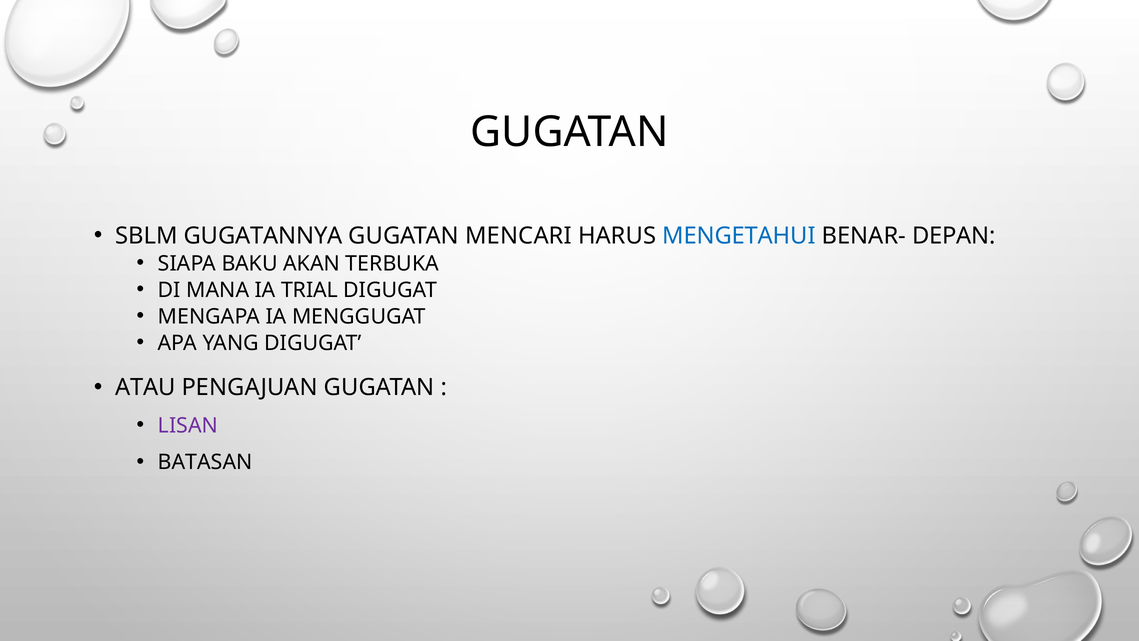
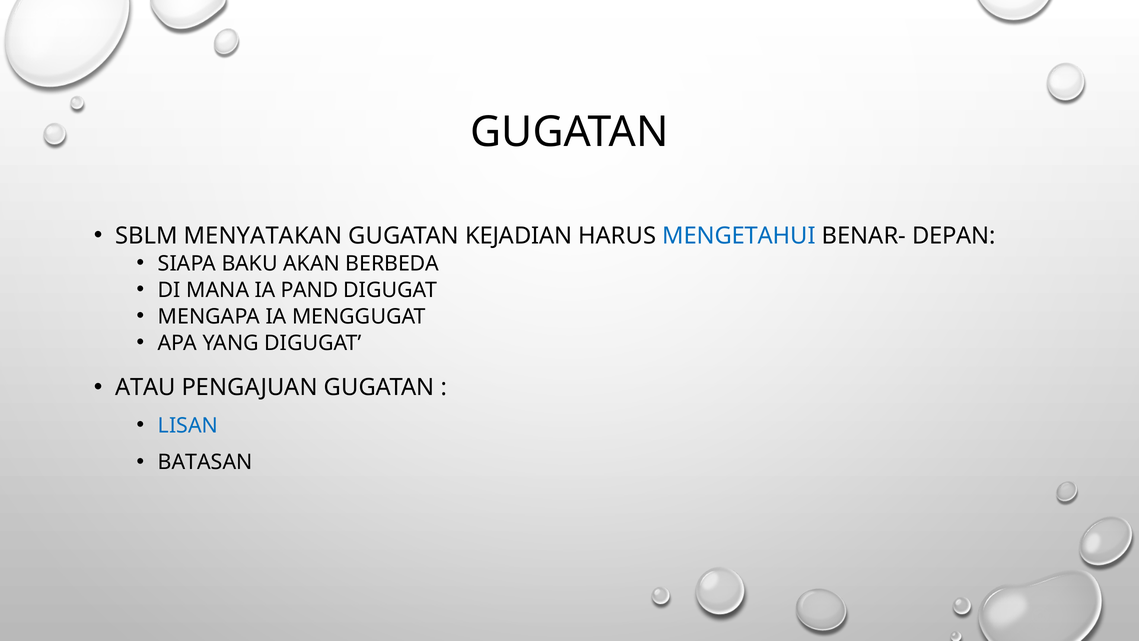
GUGATANNYA: GUGATANNYA -> MENYATAKAN
MENCARI: MENCARI -> KEJADIAN
TERBUKA: TERBUKA -> BERBEDA
TRIAL: TRIAL -> PAND
LISAN colour: purple -> blue
